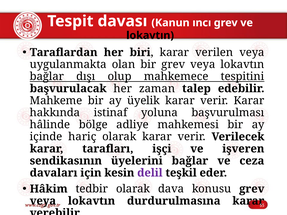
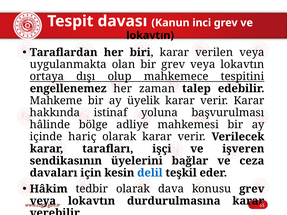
ıncı: ıncı -> inci
bağlar at (47, 77): bağlar -> ortaya
başvurulacak: başvurulacak -> engellenemez
delil colour: purple -> blue
